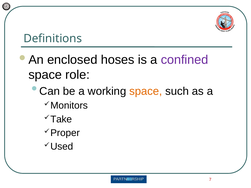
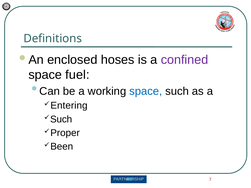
role: role -> fuel
space at (146, 91) colour: orange -> blue
Monitors: Monitors -> Entering
Take at (61, 119): Take -> Such
Used: Used -> Been
